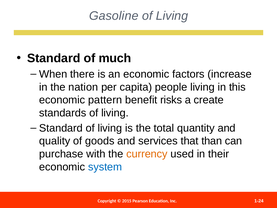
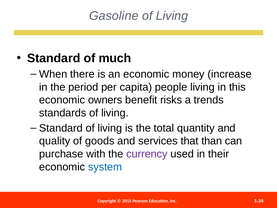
factors: factors -> money
nation: nation -> period
pattern: pattern -> owners
create: create -> trends
currency colour: orange -> purple
